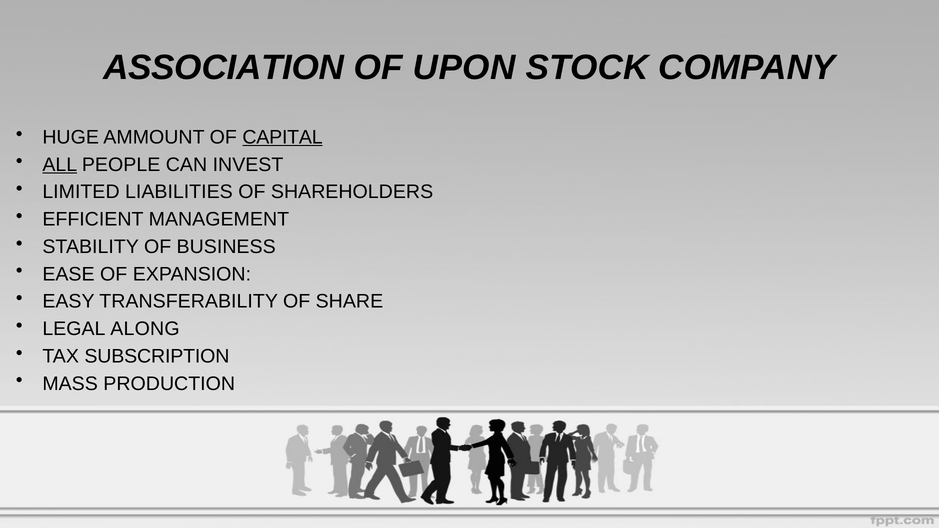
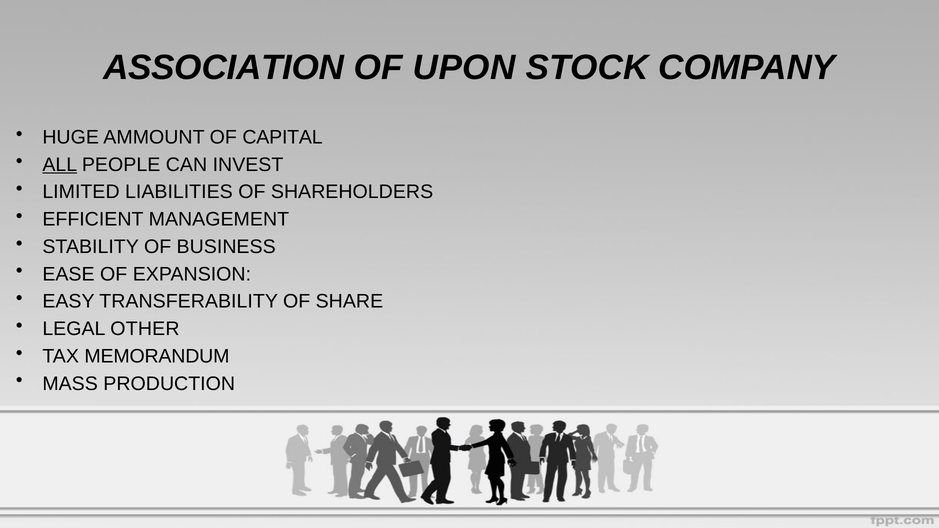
CAPITAL underline: present -> none
ALONG: ALONG -> OTHER
SUBSCRIPTION: SUBSCRIPTION -> MEMORANDUM
